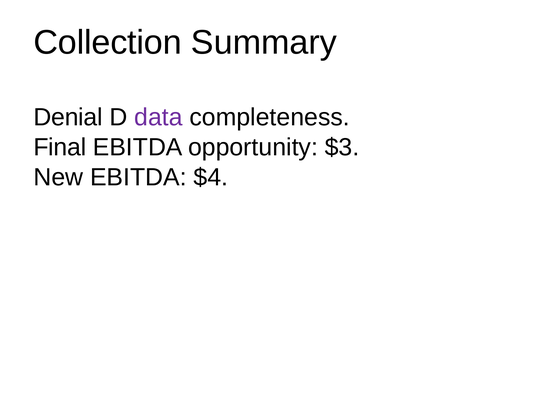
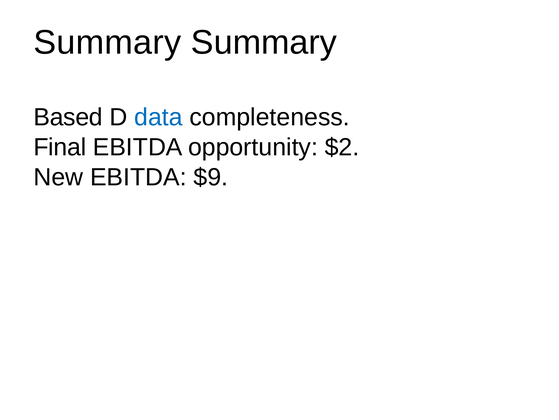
Collection at (108, 42): Collection -> Summary
Denial: Denial -> Based
data colour: purple -> blue
$3: $3 -> $2
$4: $4 -> $9
